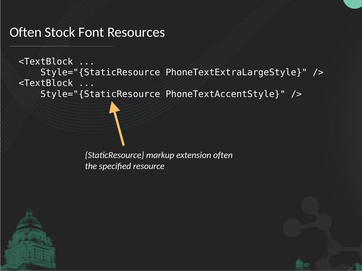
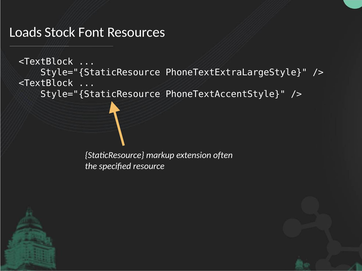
Often at (26, 32): Often -> Loads
